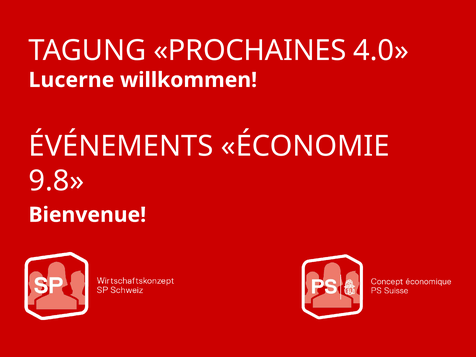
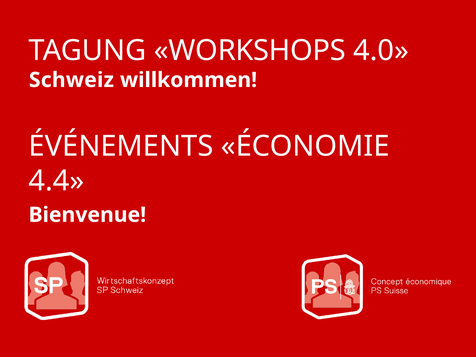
PROCHAINES: PROCHAINES -> WORKSHOPS
Lucerne: Lucerne -> Schweiz
9.8: 9.8 -> 4.4
